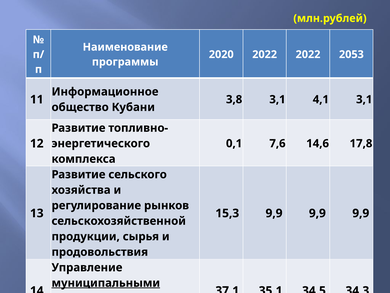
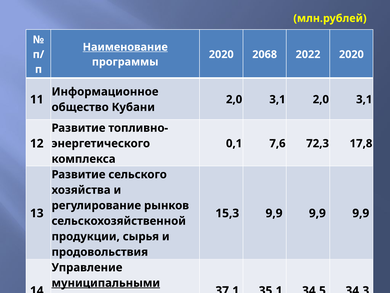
Наименование underline: none -> present
2020 2022: 2022 -> 2068
2022 2053: 2053 -> 2020
3,8 at (234, 99): 3,8 -> 2,0
3,1 4,1: 4,1 -> 2,0
14,6: 14,6 -> 72,3
